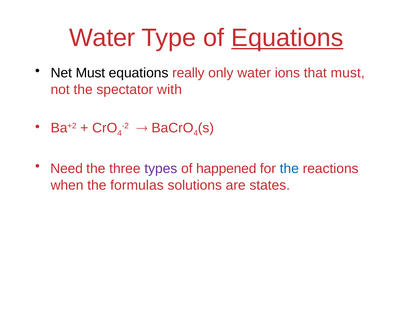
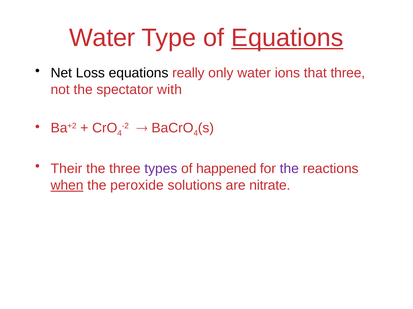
Net Must: Must -> Loss
that must: must -> three
Need: Need -> Their
the at (289, 169) colour: blue -> purple
when underline: none -> present
formulas: formulas -> peroxide
states: states -> nitrate
